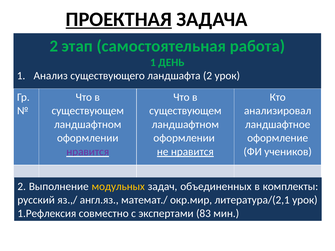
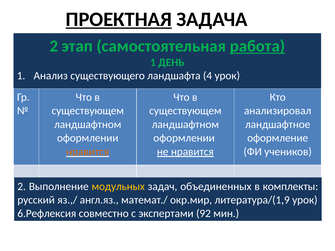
работа underline: none -> present
ландшафта 2: 2 -> 4
нравится at (88, 152) colour: purple -> orange
литература/(2,1: литература/(2,1 -> литература/(1,9
1.Рефлексия: 1.Рефлексия -> 6.Рефлексия
83: 83 -> 92
